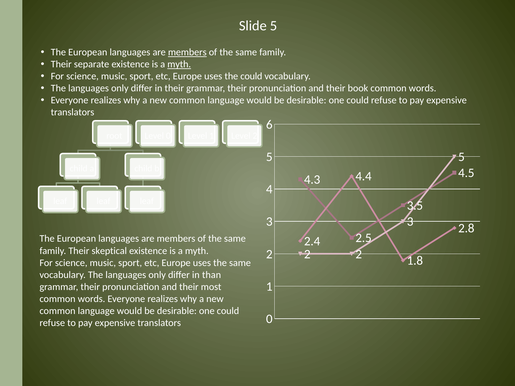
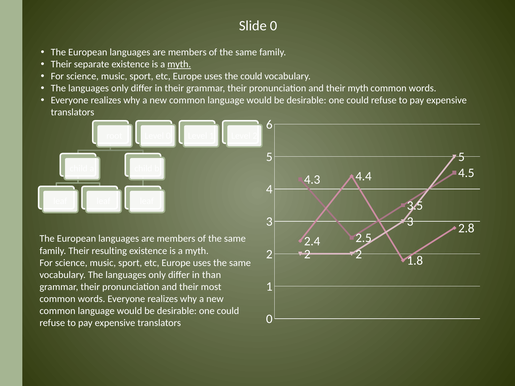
Slide 5: 5 -> 0
members at (187, 52) underline: present -> none
their book: book -> myth
skeptical: skeptical -> resulting
